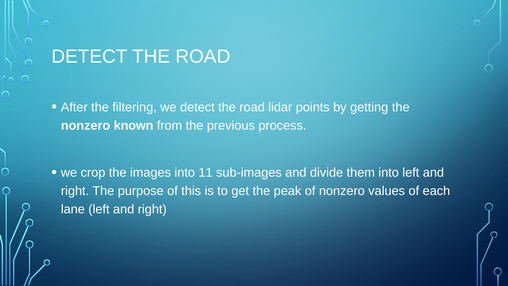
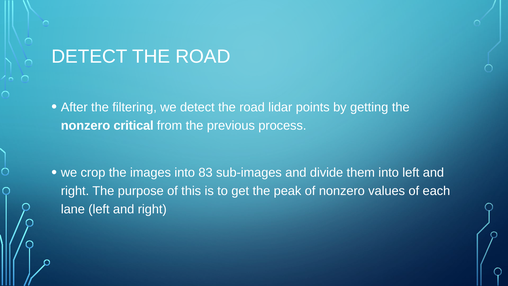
known: known -> critical
11: 11 -> 83
